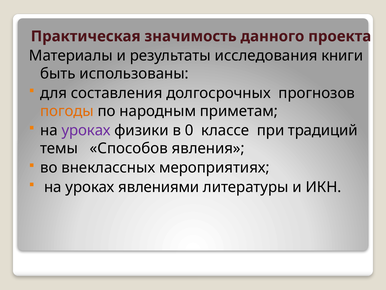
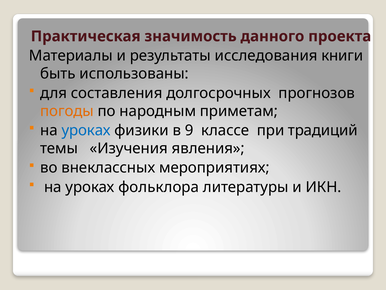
уроках at (86, 130) colour: purple -> blue
0: 0 -> 9
Способов: Способов -> Изучения
явлениями: явлениями -> фольклора
